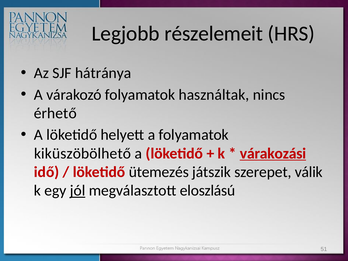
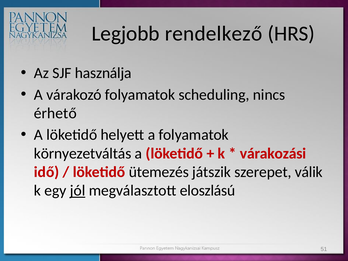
részelemeit: részelemeit -> rendelkező
hátránya: hátránya -> használja
használtak: használtak -> scheduling
kiküszöbölhető: kiküszöbölhető -> környezetváltás
várakozási underline: present -> none
